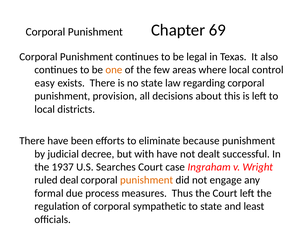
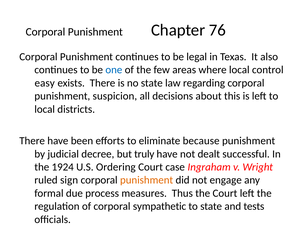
69: 69 -> 76
one colour: orange -> blue
provision: provision -> suspicion
with: with -> truly
1937: 1937 -> 1924
Searches: Searches -> Ordering
deal: deal -> sign
least: least -> tests
